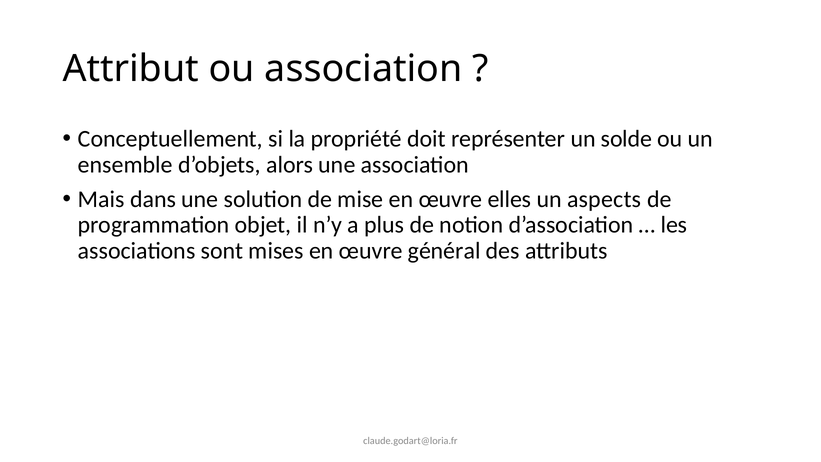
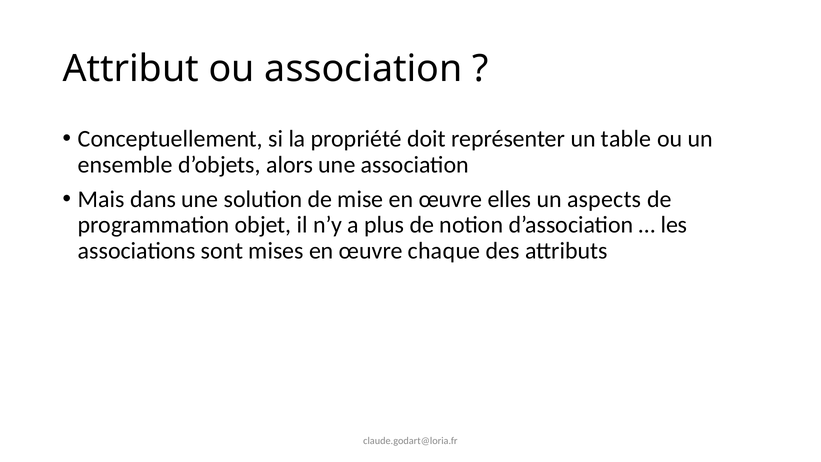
solde: solde -> table
général: général -> chaque
